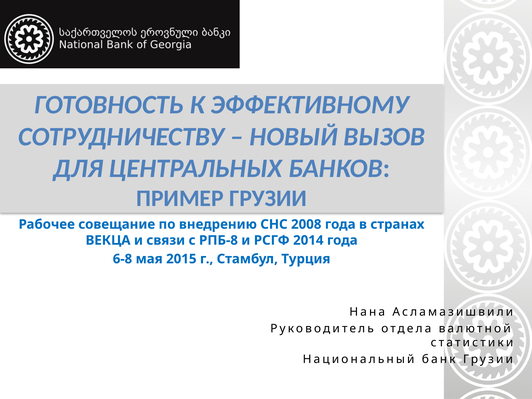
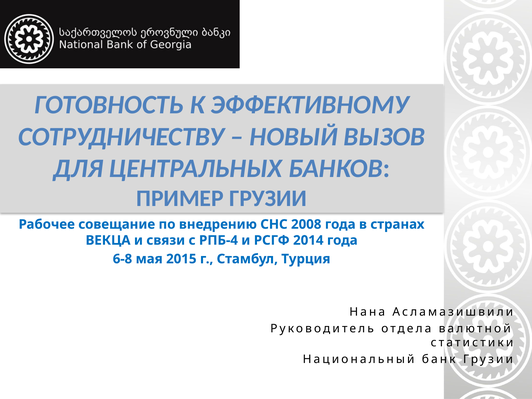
РПБ-8: РПБ-8 -> РПБ-4
